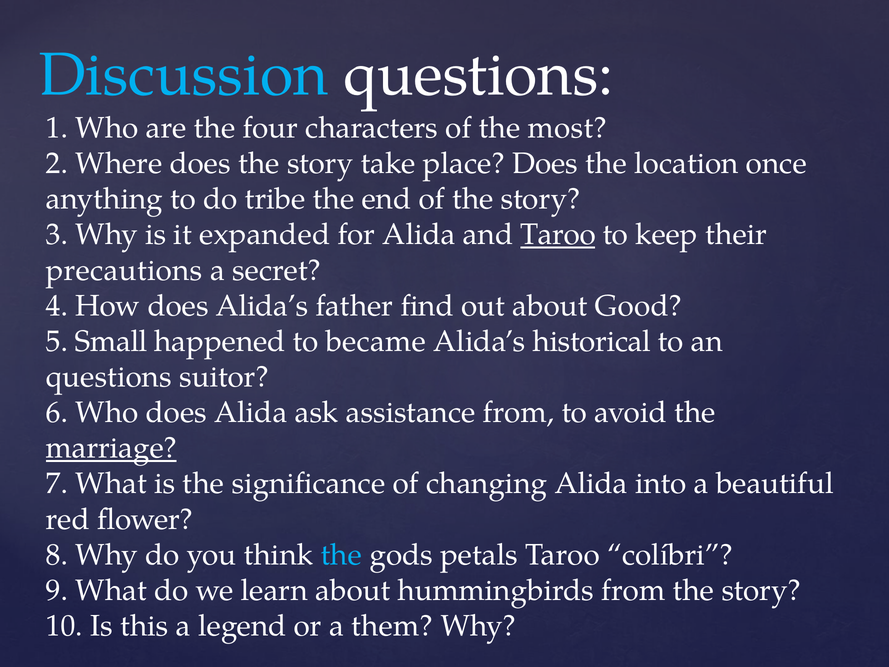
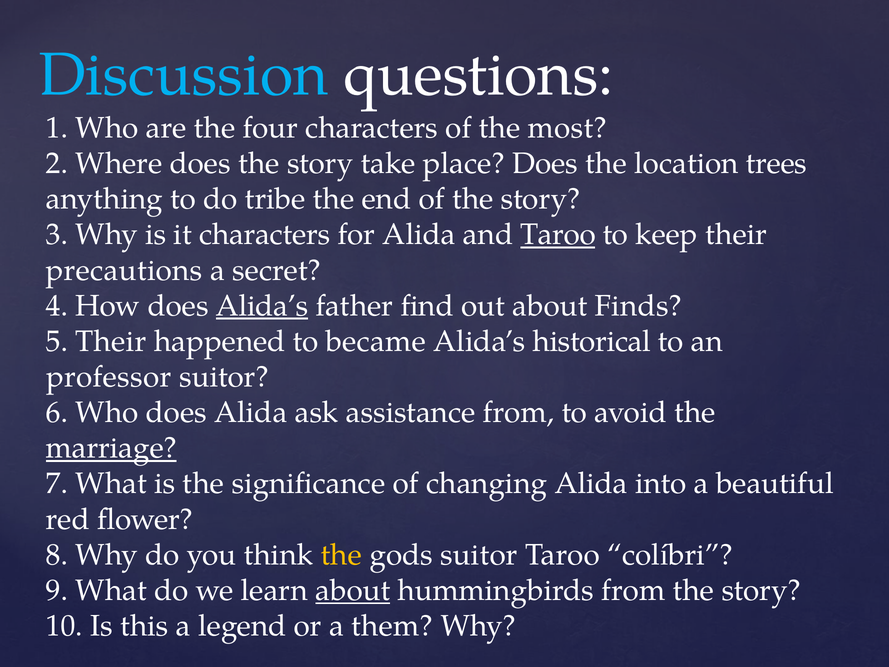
once: once -> trees
it expanded: expanded -> characters
Alida’s at (262, 306) underline: none -> present
Good: Good -> Finds
5 Small: Small -> Their
questions at (109, 377): questions -> professor
the at (341, 555) colour: light blue -> yellow
gods petals: petals -> suitor
about at (353, 590) underline: none -> present
